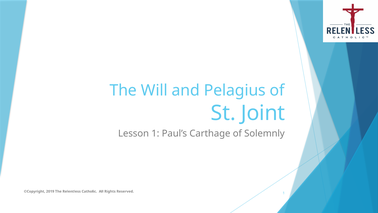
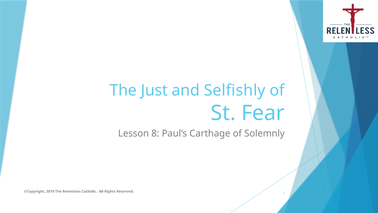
Will: Will -> Just
Pelagius: Pelagius -> Selfishly
Joint: Joint -> Fear
Lesson 1: 1 -> 8
